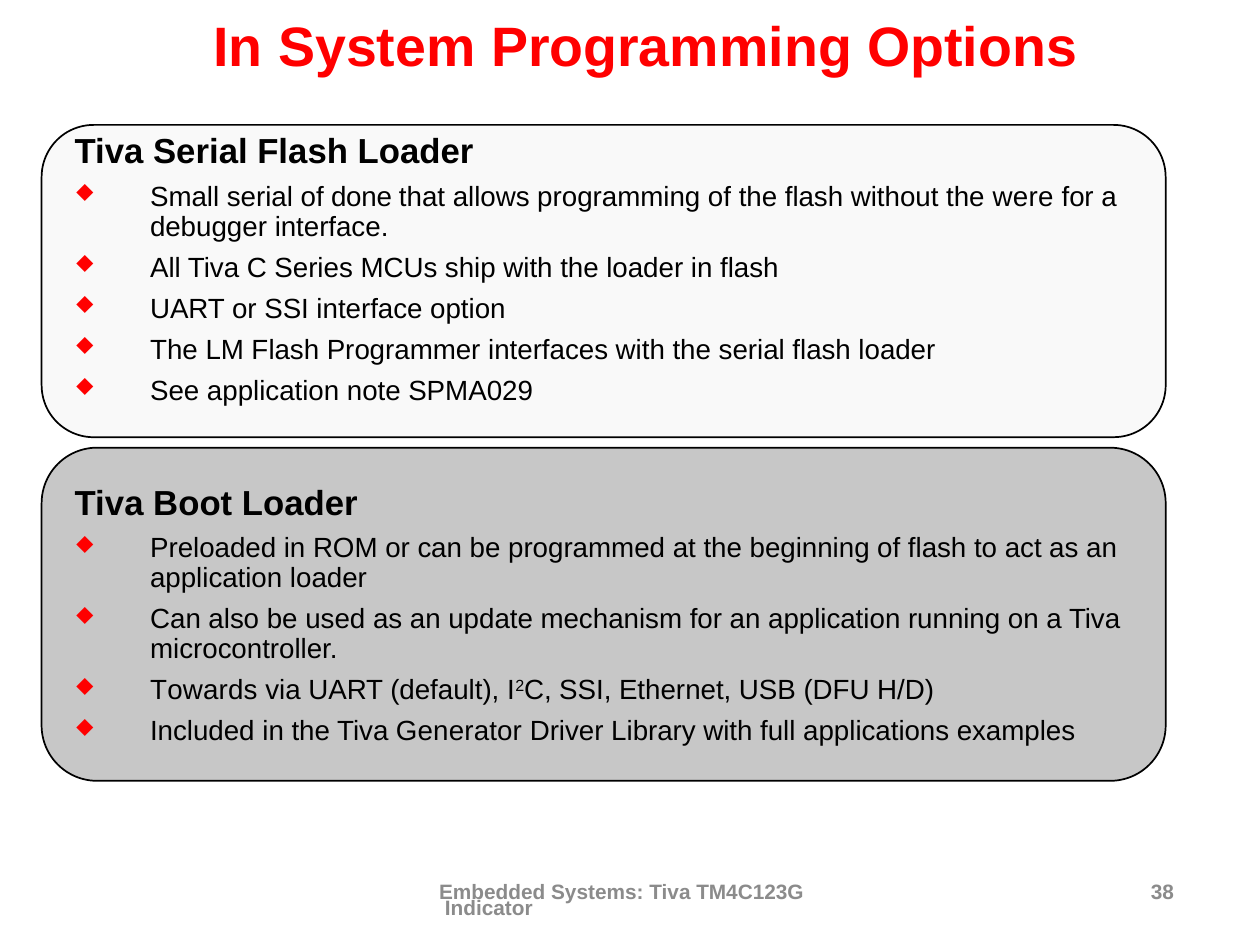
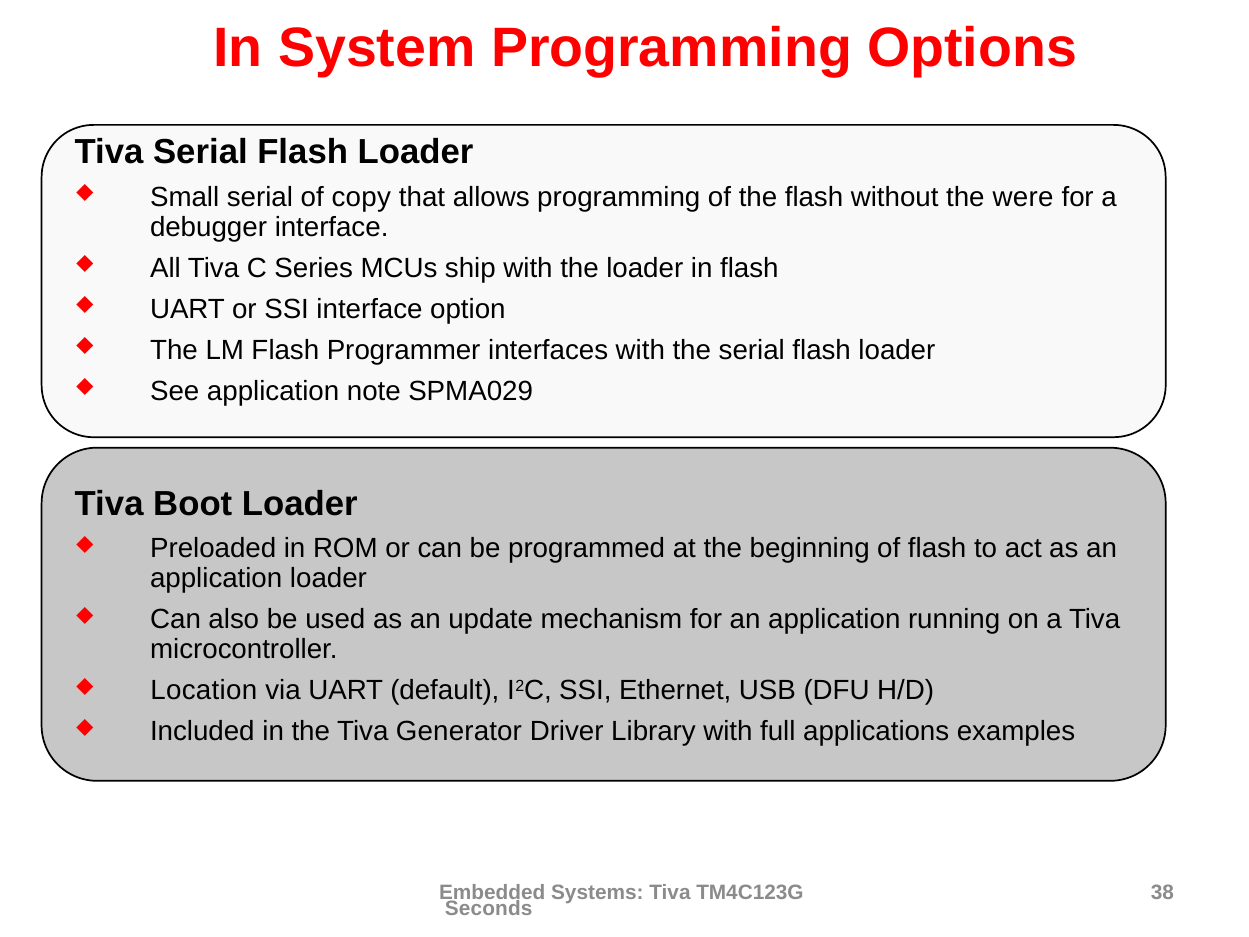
done: done -> copy
Towards: Towards -> Location
Indicator: Indicator -> Seconds
